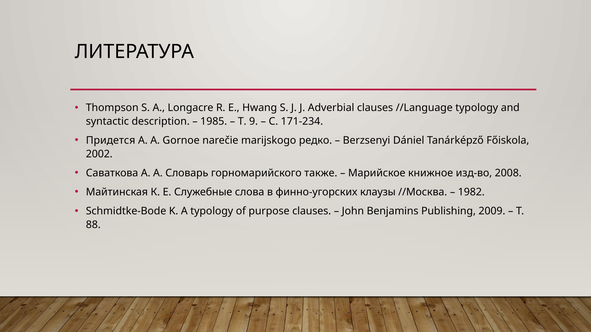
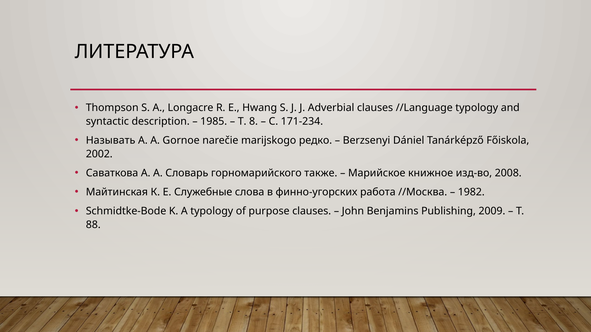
9: 9 -> 8
Придется: Придется -> Называть
клаузы: клаузы -> работа
